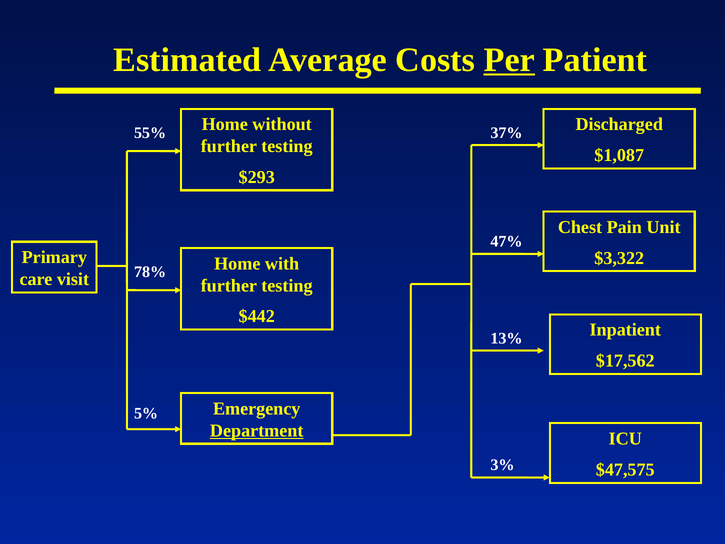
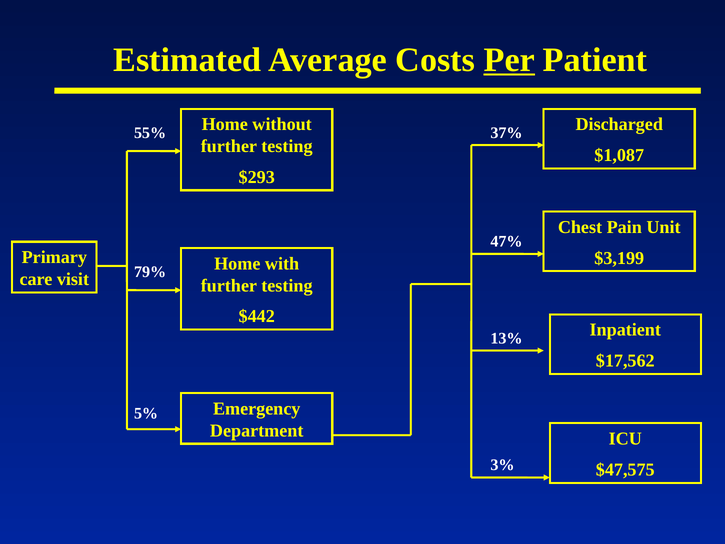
$3,322: $3,322 -> $3,199
78%: 78% -> 79%
Department underline: present -> none
